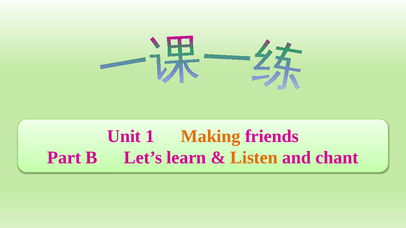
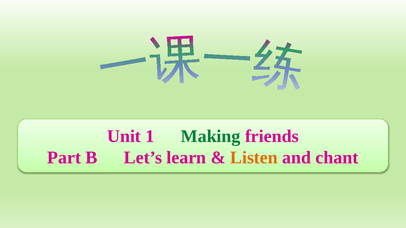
Making colour: orange -> green
